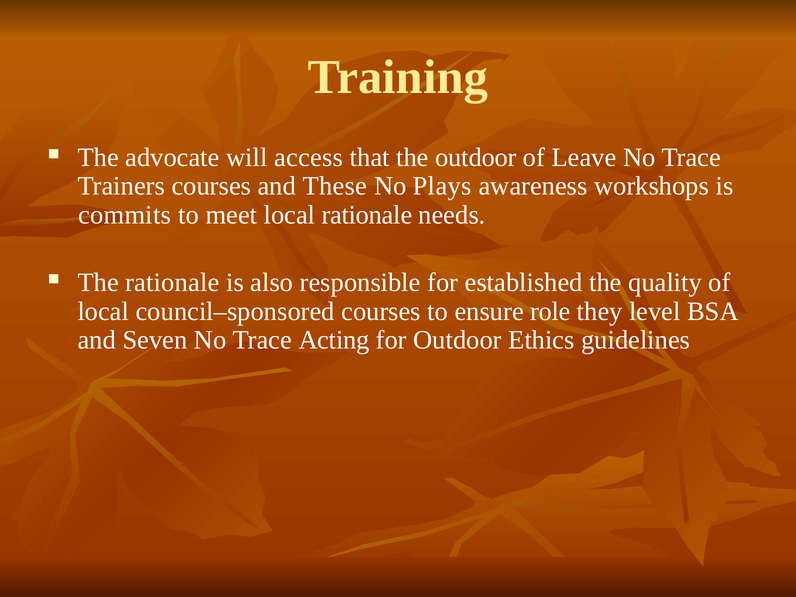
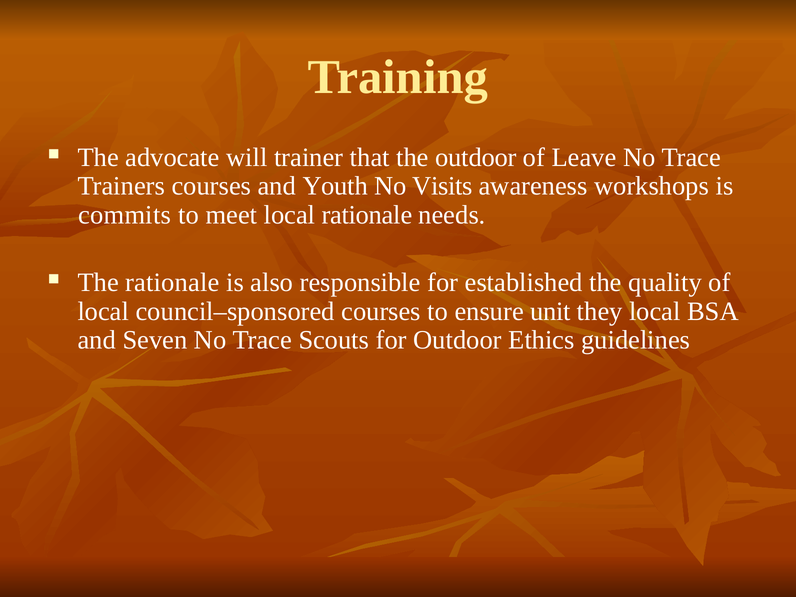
access: access -> trainer
These: These -> Youth
Plays: Plays -> Visits
role: role -> unit
they level: level -> local
Acting: Acting -> Scouts
